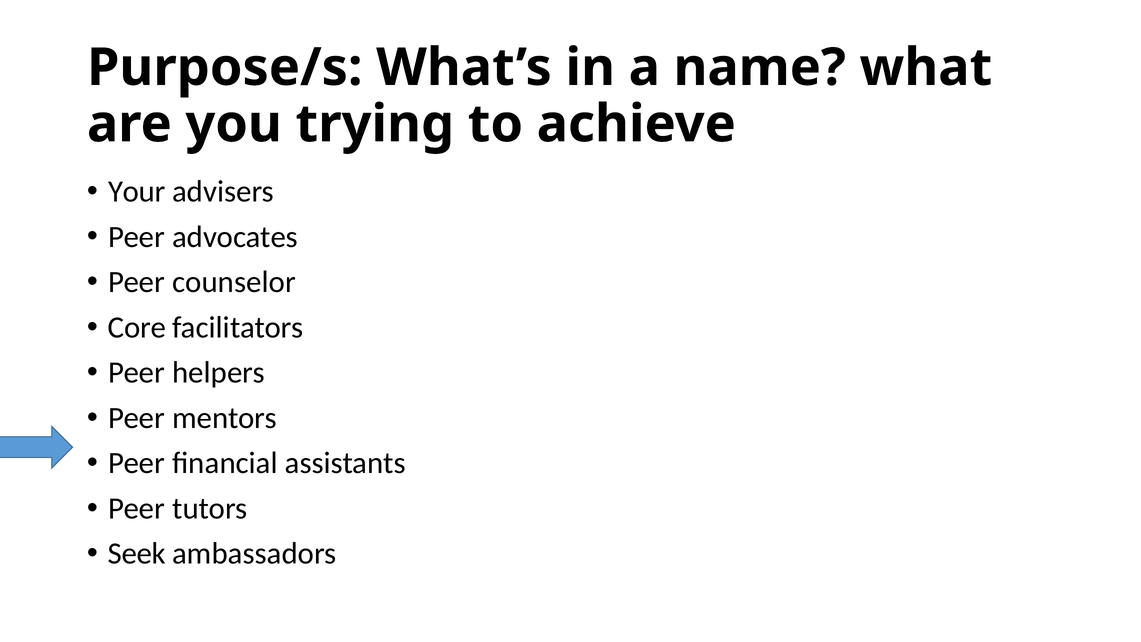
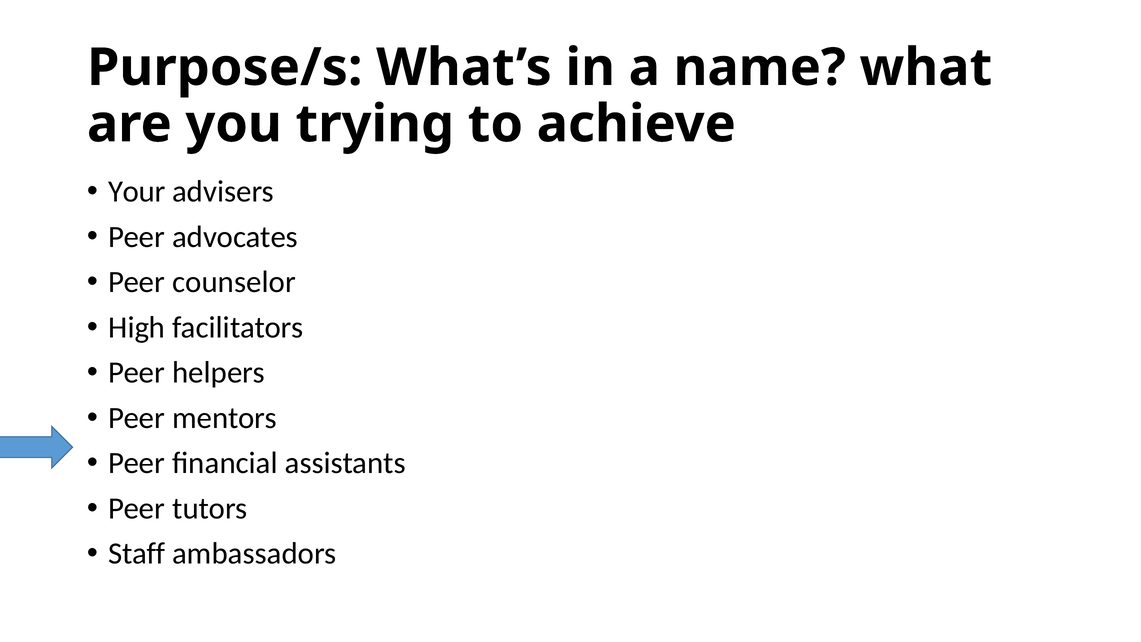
Core: Core -> High
Seek: Seek -> Staff
